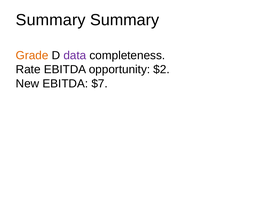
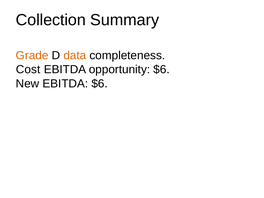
Summary at (51, 20): Summary -> Collection
data colour: purple -> orange
Rate: Rate -> Cost
opportunity $2: $2 -> $6
EBITDA $7: $7 -> $6
